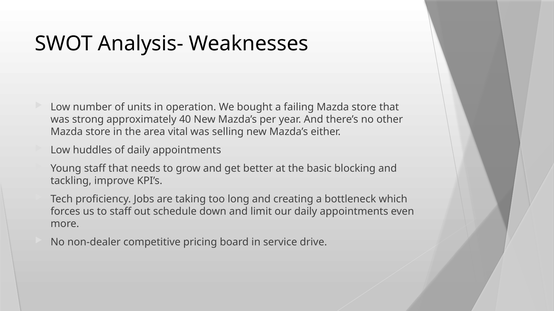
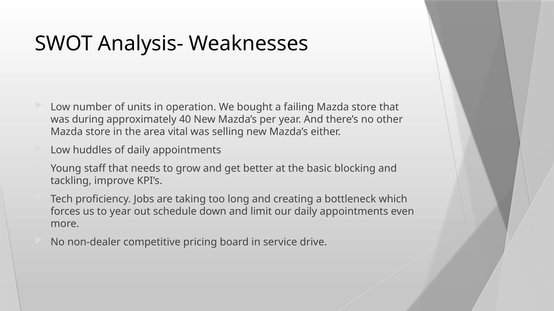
strong: strong -> during
to staff: staff -> year
